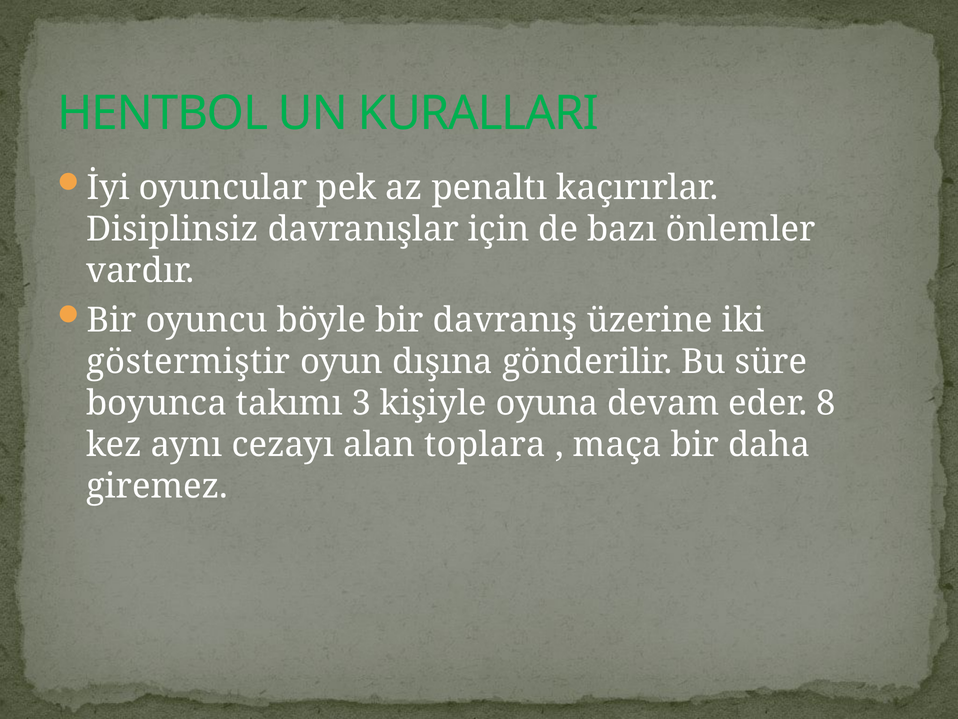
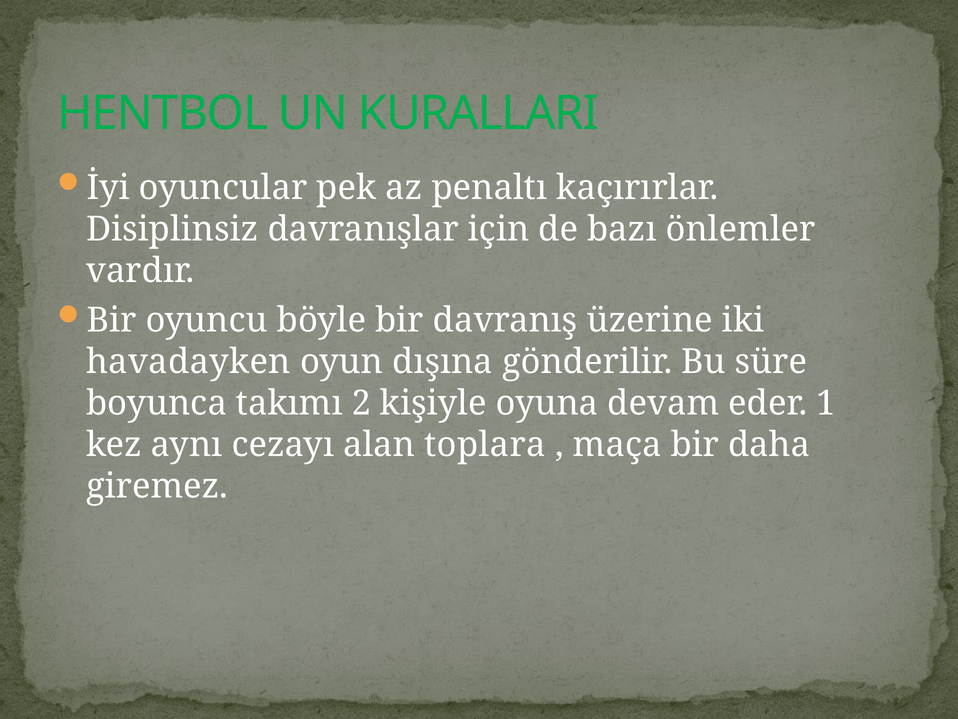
göstermiştir: göstermiştir -> havadayken
3: 3 -> 2
8: 8 -> 1
